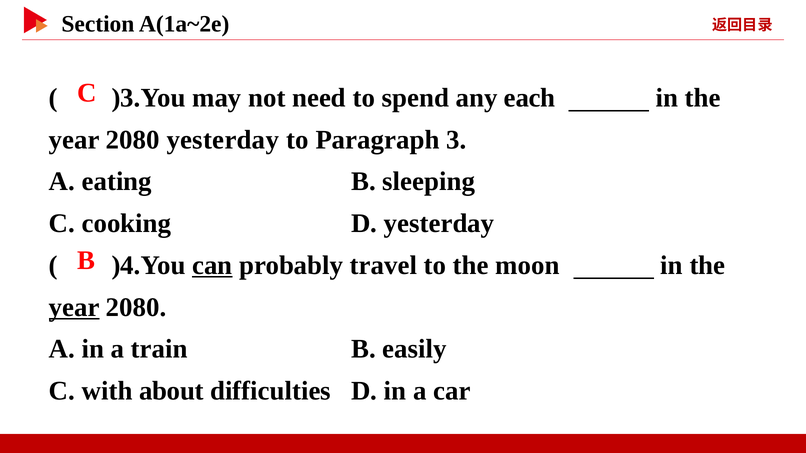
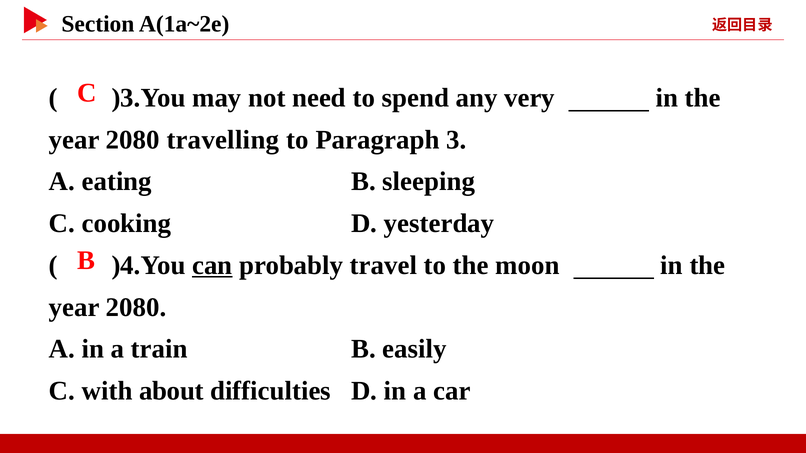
each: each -> very
2080 yesterday: yesterday -> travelling
year at (74, 307) underline: present -> none
